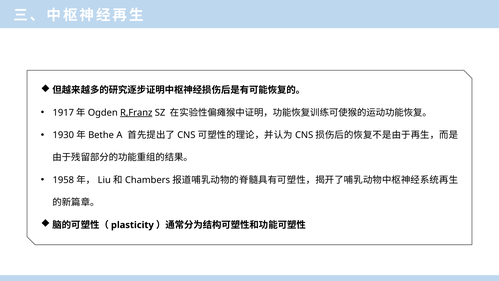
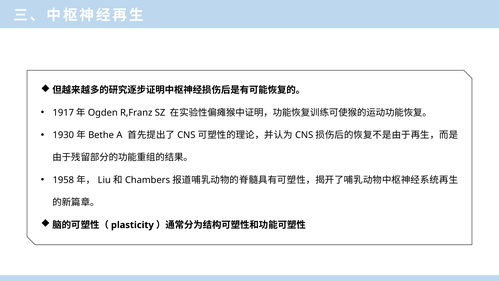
R,Franz underline: present -> none
